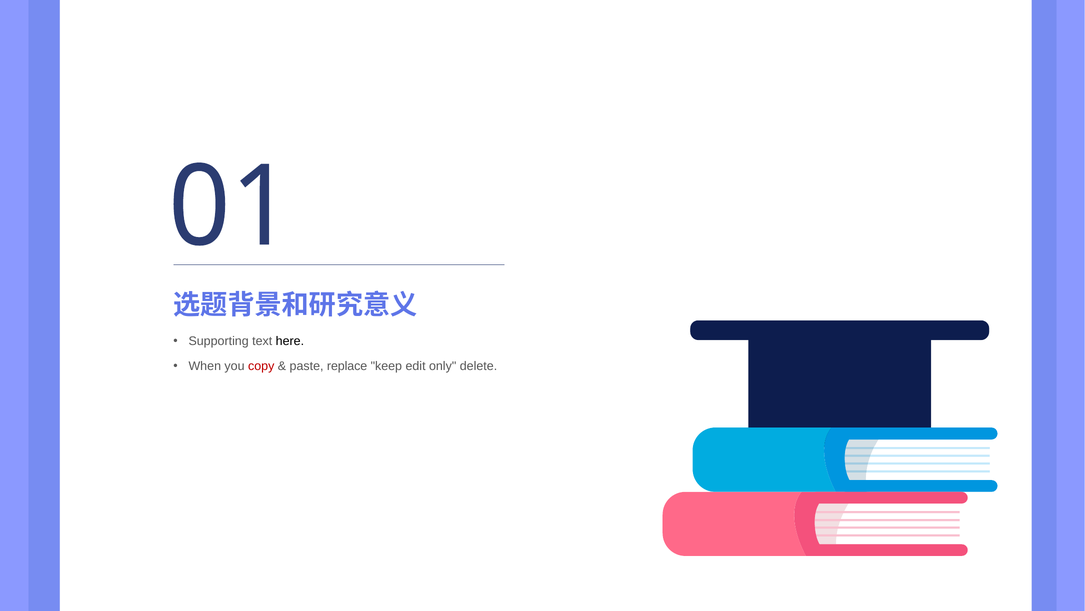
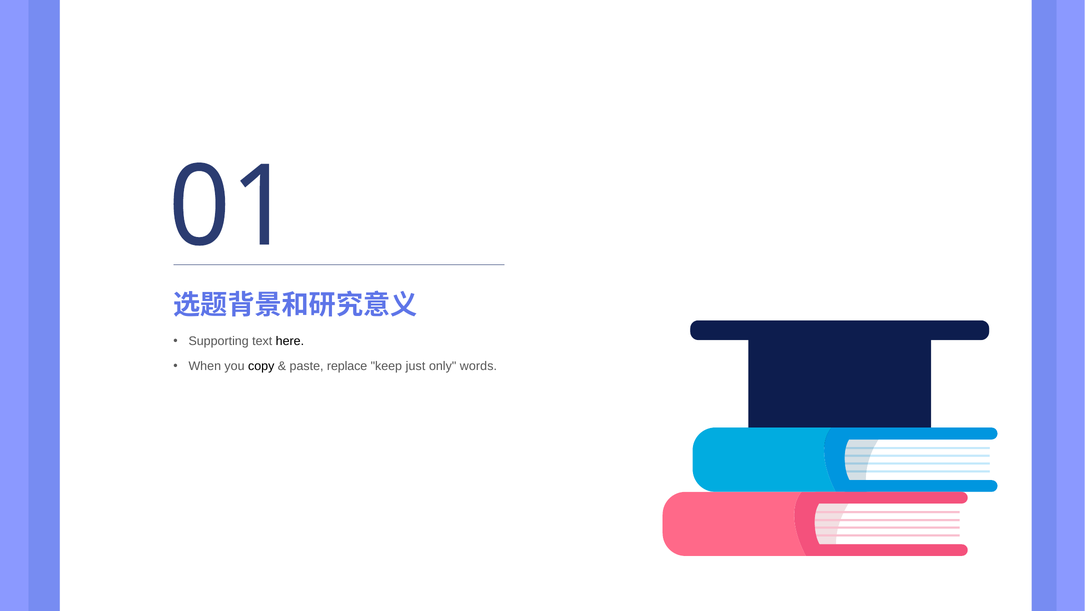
copy colour: red -> black
edit: edit -> just
delete: delete -> words
